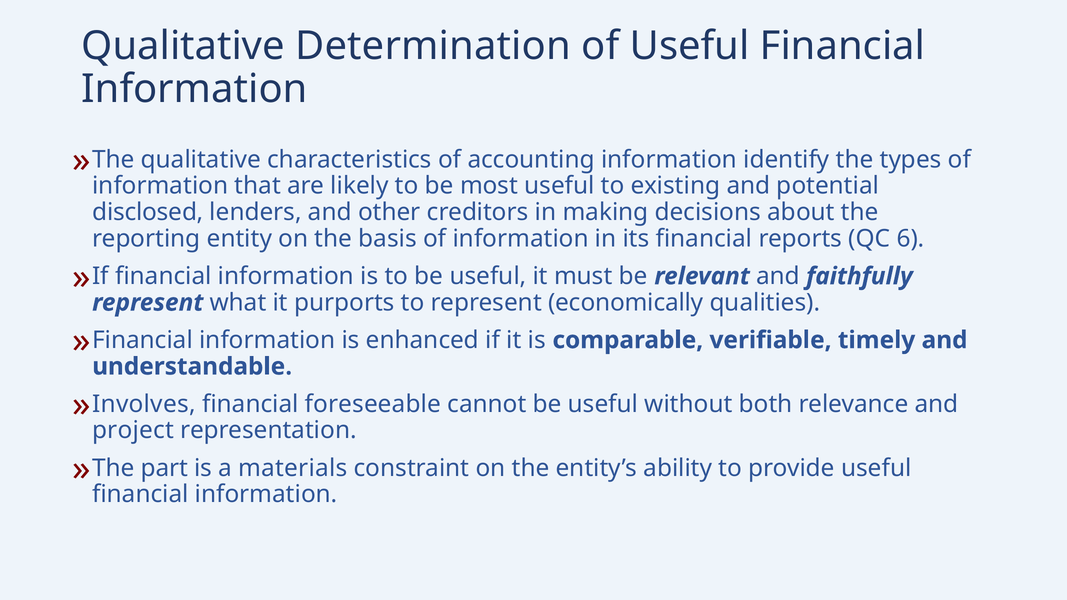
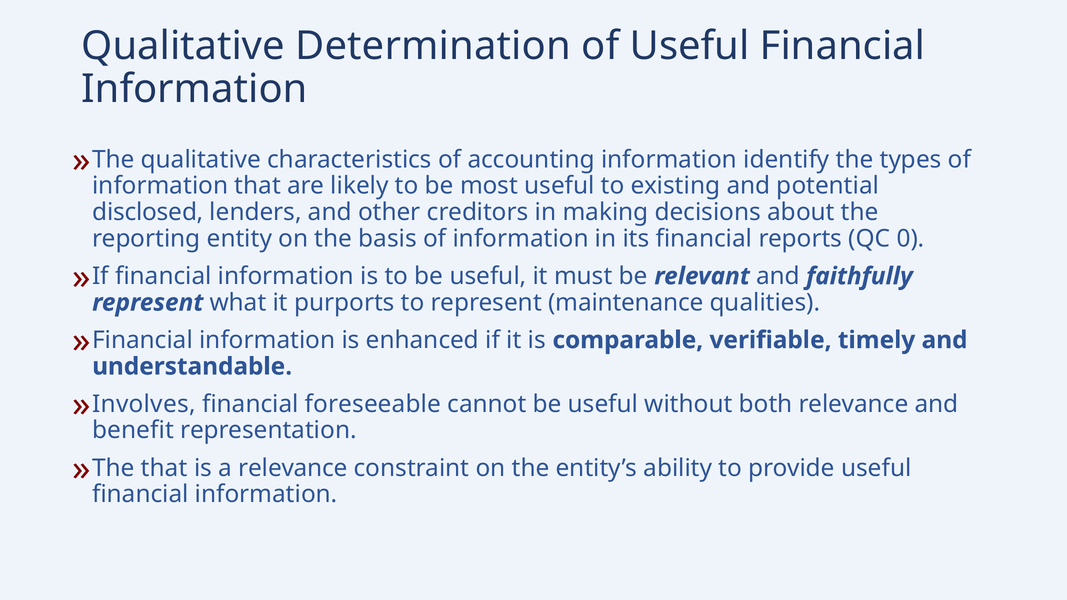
6: 6 -> 0
economically: economically -> maintenance
project: project -> benefit
The part: part -> that
a materials: materials -> relevance
